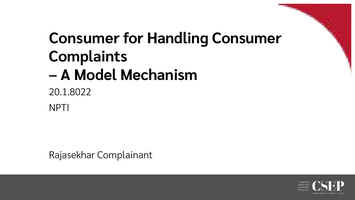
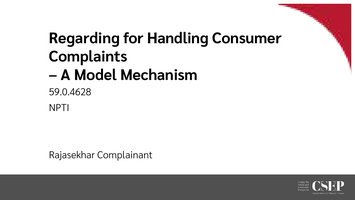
Consumer at (84, 38): Consumer -> Regarding
20.1.8022: 20.1.8022 -> 59.0.4628
